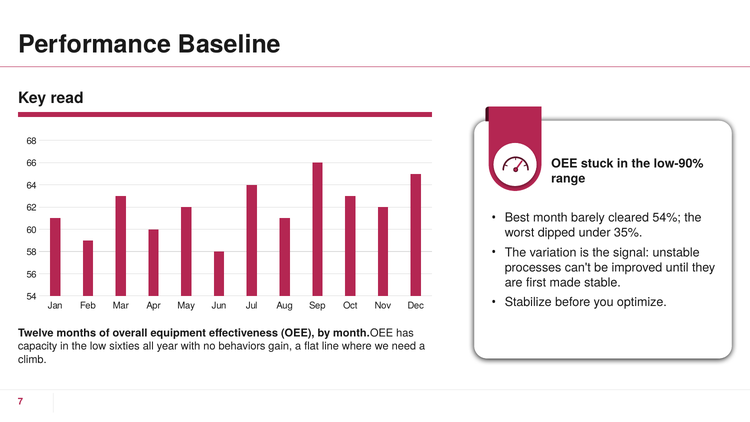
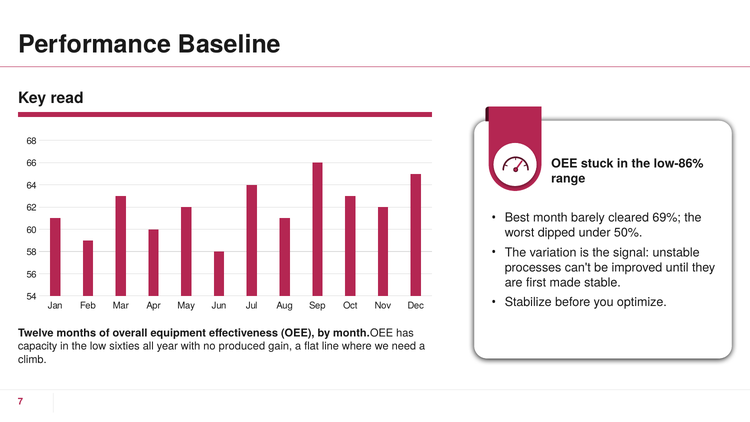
low-90%: low-90% -> low-86%
54%: 54% -> 69%
35%: 35% -> 50%
behaviors: behaviors -> produced
